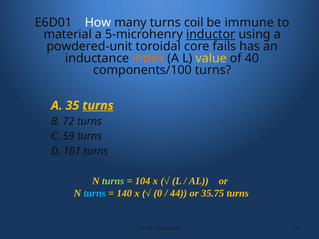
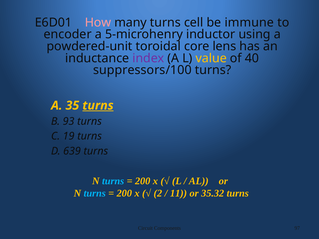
How colour: white -> pink
coil: coil -> cell
material: material -> encoder
inductor underline: present -> none
fails: fails -> lens
index colour: orange -> purple
components/100: components/100 -> suppressors/100
72: 72 -> 93
59: 59 -> 19
161: 161 -> 639
turns at (113, 181) colour: light green -> light blue
104 at (143, 181): 104 -> 200
140 at (124, 193): 140 -> 200
0: 0 -> 2
44: 44 -> 11
35.75: 35.75 -> 35.32
